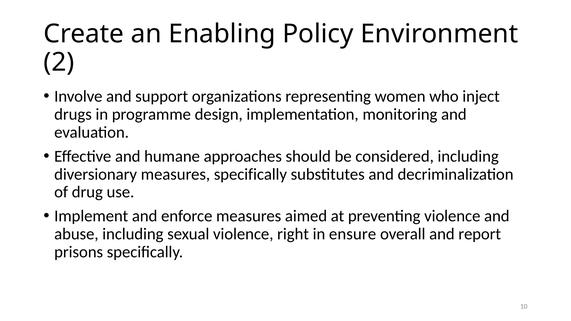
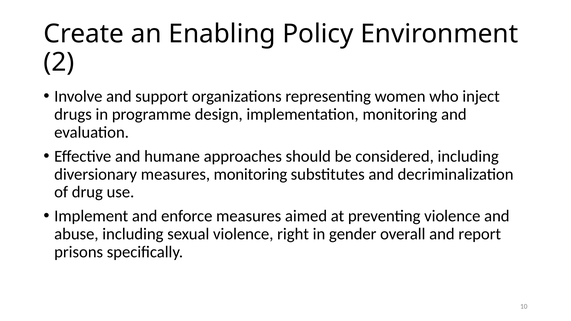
measures specifically: specifically -> monitoring
ensure: ensure -> gender
